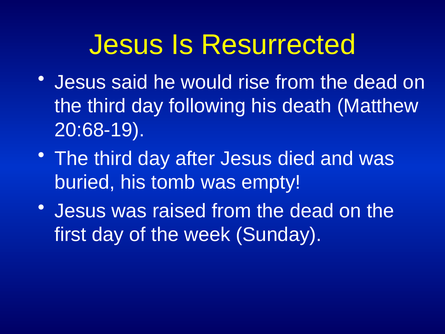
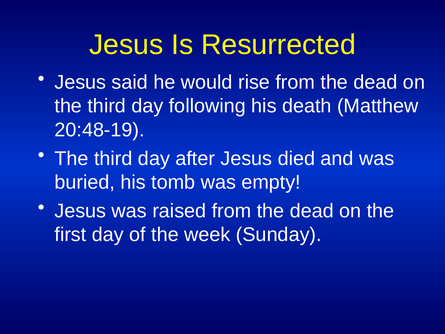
20:68-19: 20:68-19 -> 20:48-19
